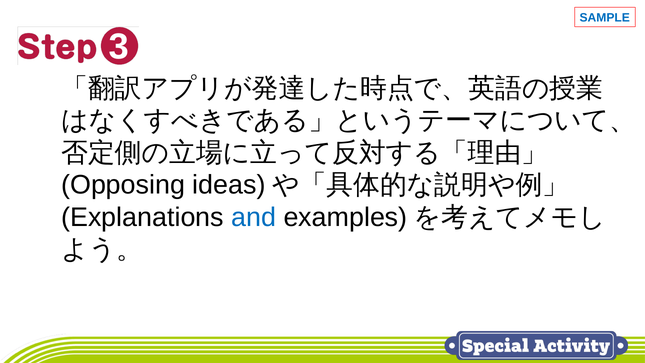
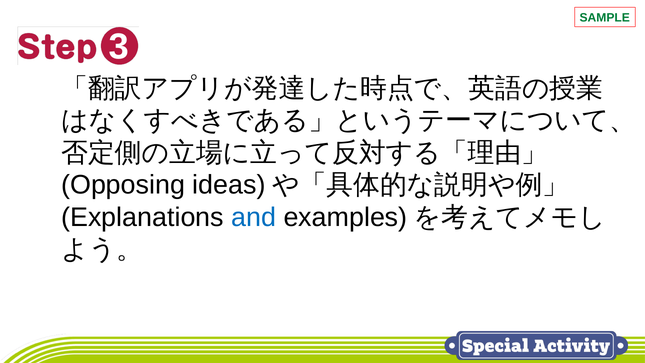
SAMPLE colour: blue -> green
